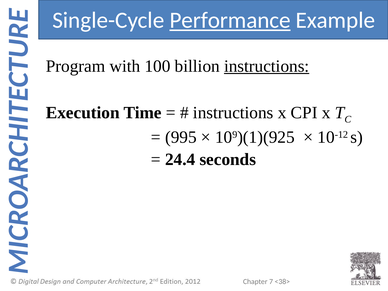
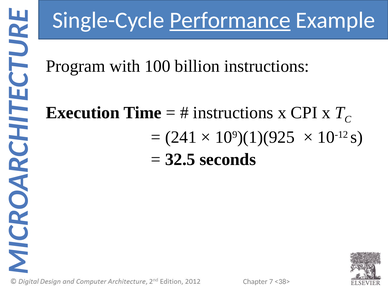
instructions at (267, 66) underline: present -> none
995: 995 -> 241
24.4: 24.4 -> 32.5
